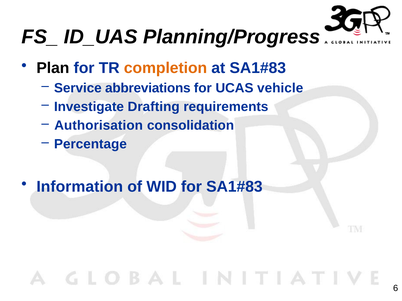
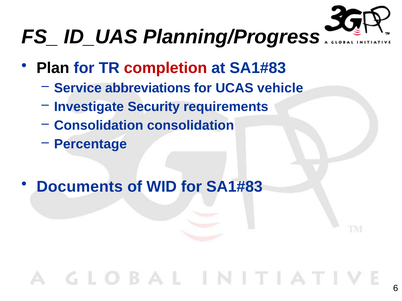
completion colour: orange -> red
Drafting: Drafting -> Security
Authorisation at (99, 126): Authorisation -> Consolidation
Information: Information -> Documents
